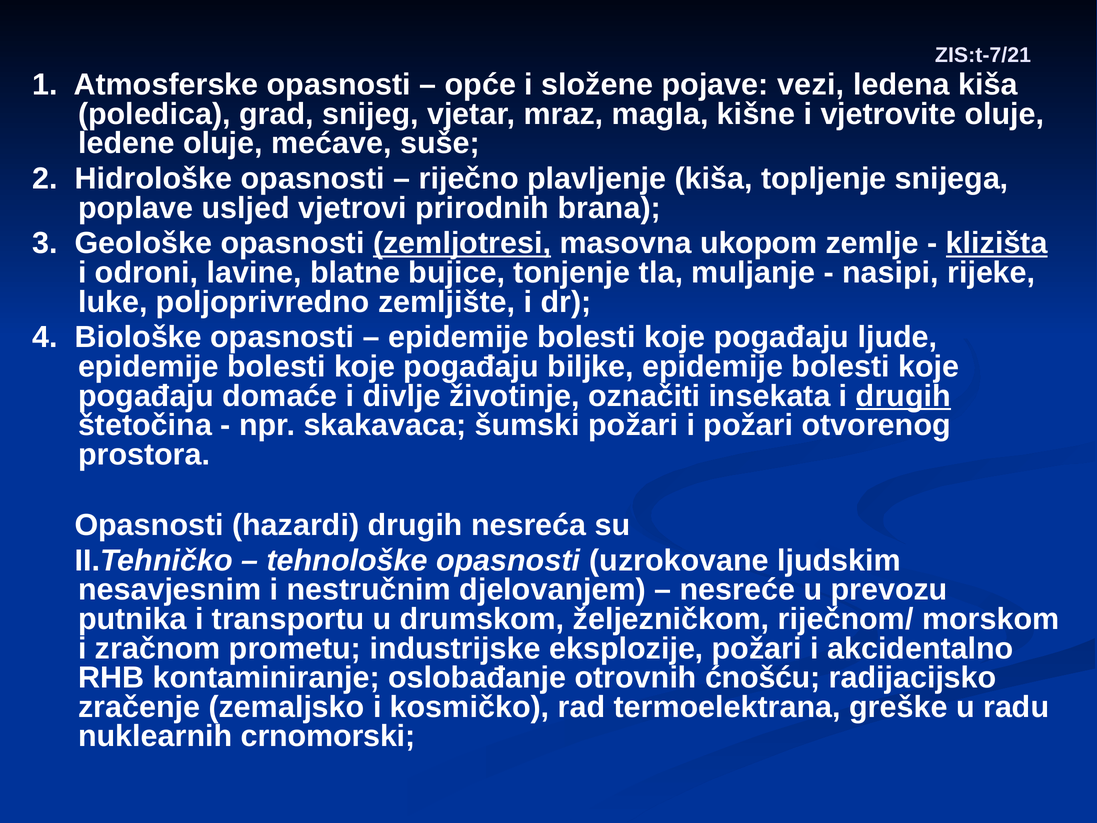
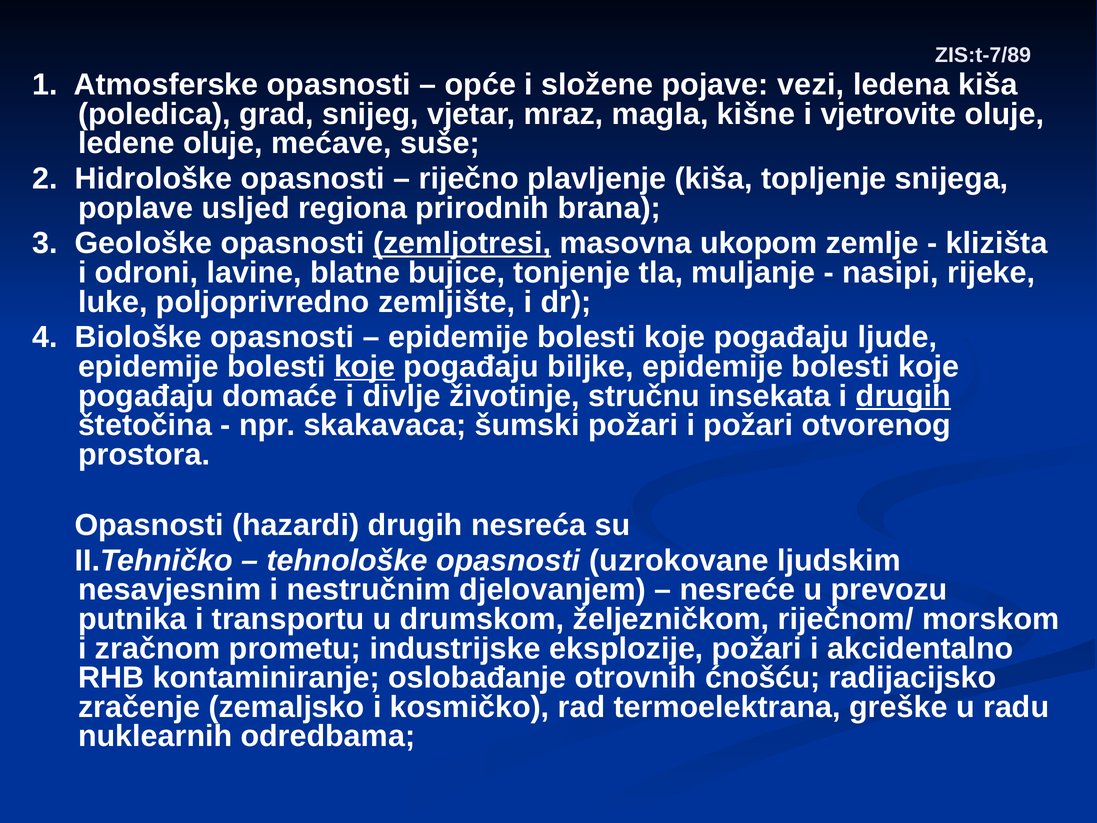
ZIS:t-7/21: ZIS:t-7/21 -> ZIS:t-7/89
vjetrovi: vjetrovi -> regiona
klizišta underline: present -> none
koje at (364, 367) underline: none -> present
označiti: označiti -> stručnu
crnomorski: crnomorski -> odredbama
